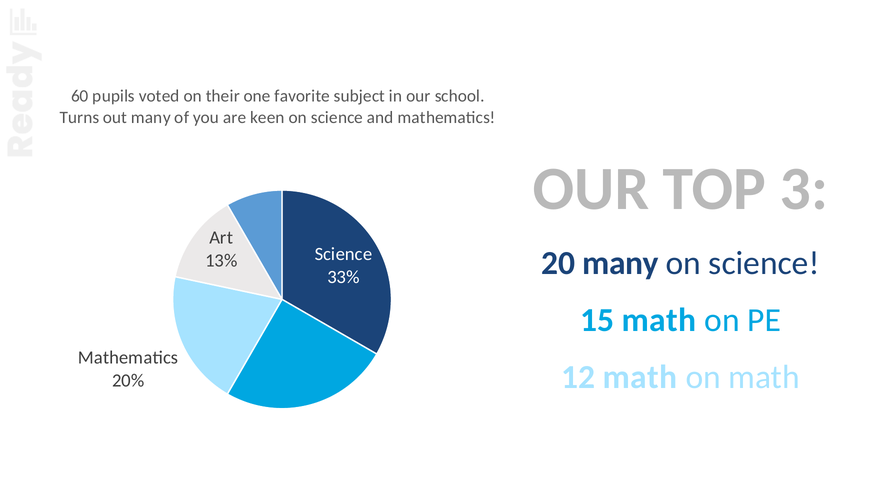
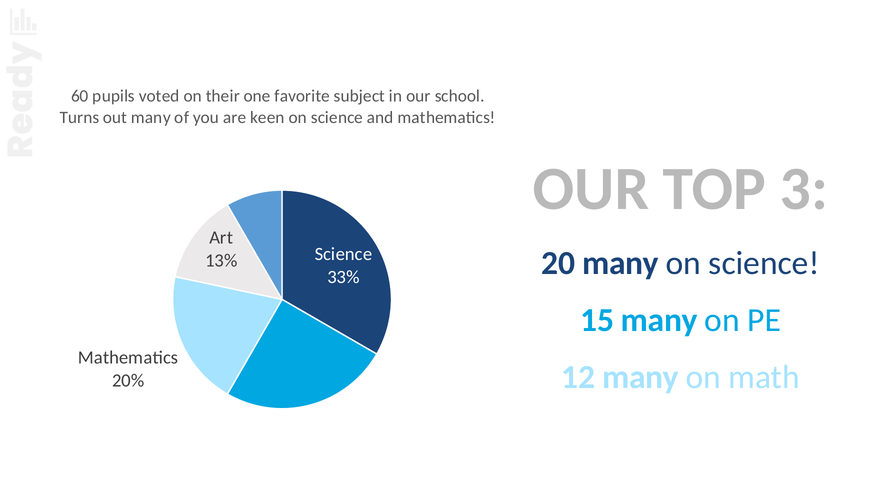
15 math: math -> many
12 math: math -> many
